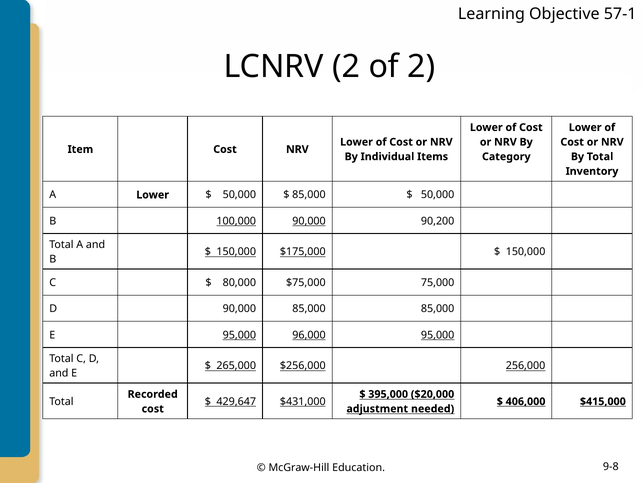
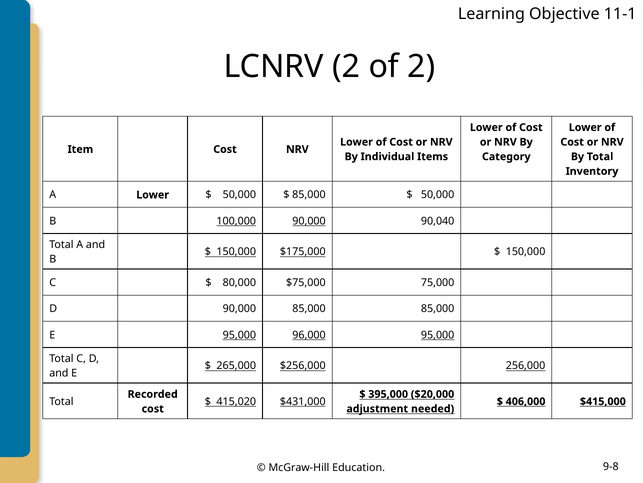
57-1: 57-1 -> 11-1
90,200: 90,200 -> 90,040
429,647: 429,647 -> 415,020
